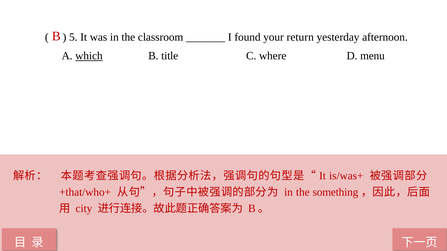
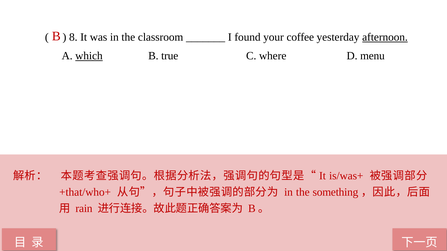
5: 5 -> 8
return: return -> coffee
afternoon underline: none -> present
title: title -> true
city: city -> rain
